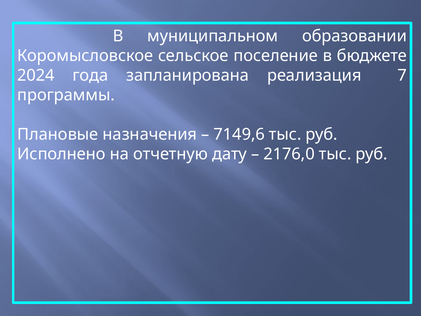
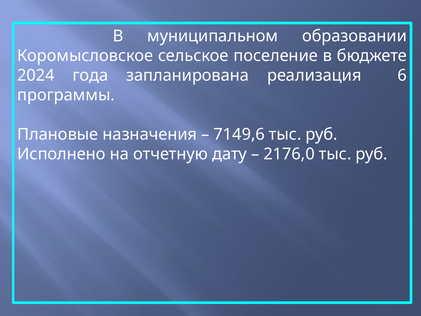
7: 7 -> 6
